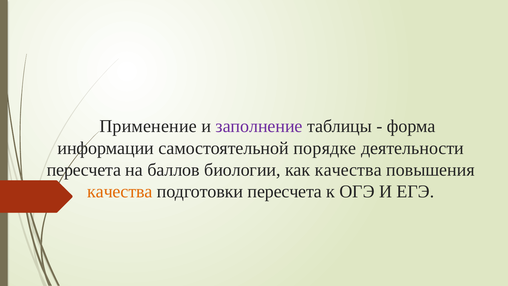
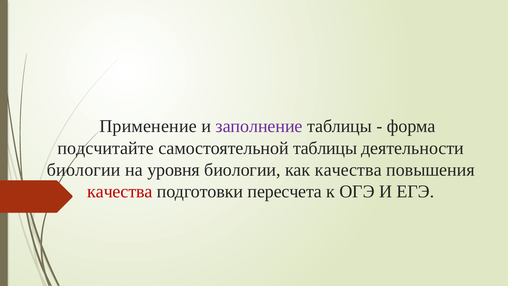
информации: информации -> подсчитайте
самостоятельной порядке: порядке -> таблицы
пересчета at (84, 170): пересчета -> биологии
баллов: баллов -> уровня
качества at (120, 191) colour: orange -> red
